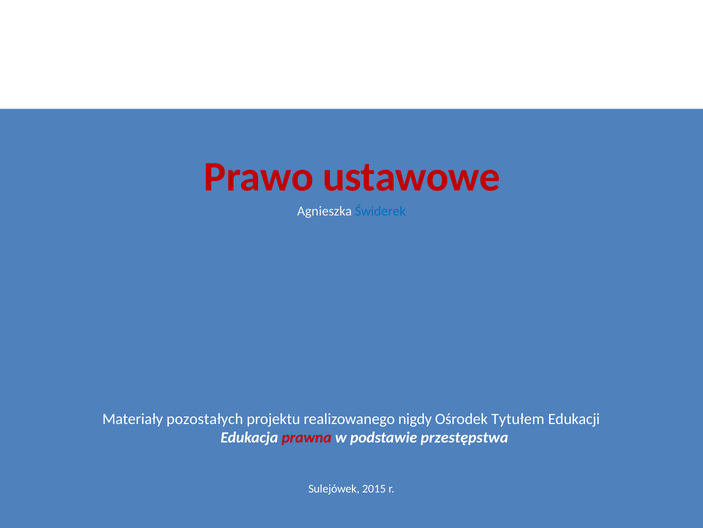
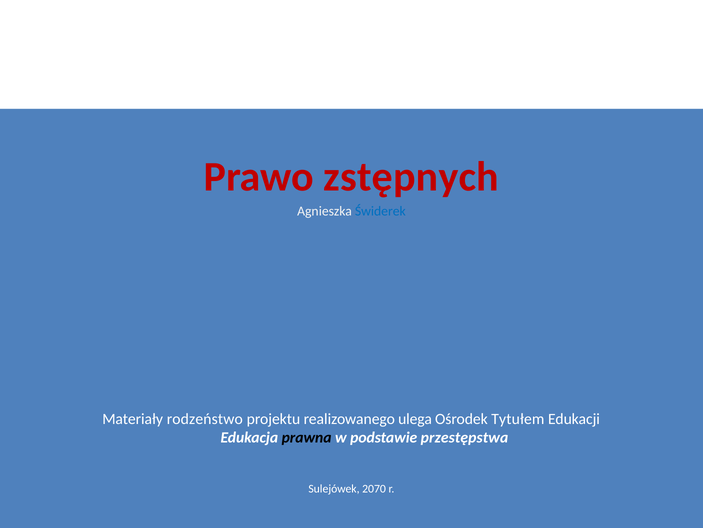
ustawowe: ustawowe -> zstępnych
pozostałych: pozostałych -> rodzeństwo
nigdy: nigdy -> ulega
prawna colour: red -> black
2015: 2015 -> 2070
